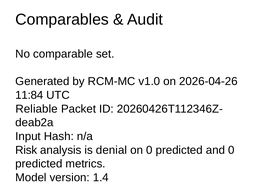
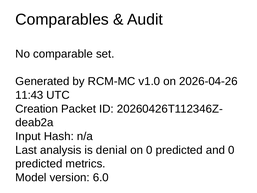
11:84: 11:84 -> 11:43
Reliable: Reliable -> Creation
Risk: Risk -> Last
1.4: 1.4 -> 6.0
